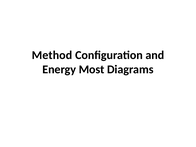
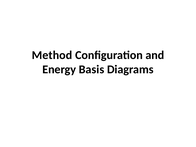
Most: Most -> Basis
